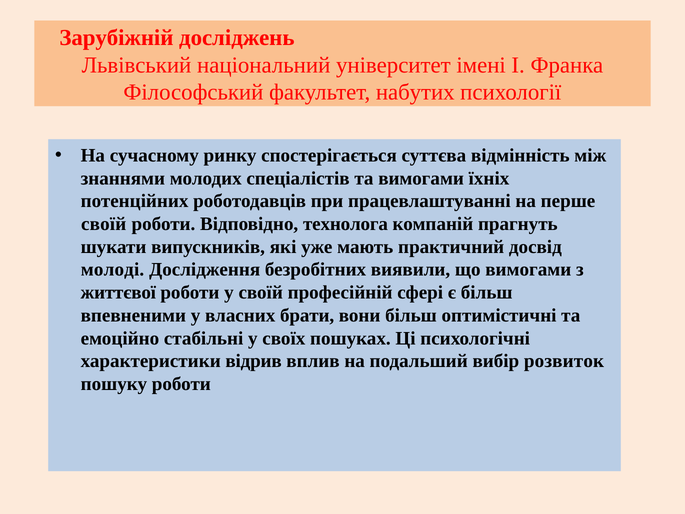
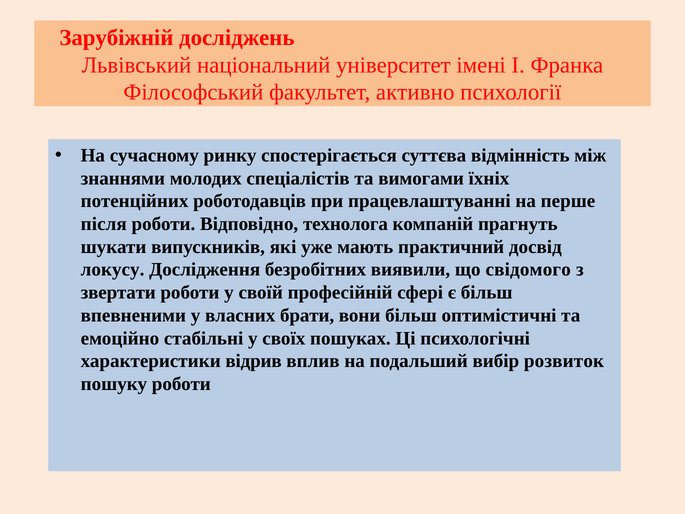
набутих: набутих -> активно
своїй at (104, 224): своїй -> після
молоді: молоді -> локусу
що вимогами: вимогами -> свідомого
життєвої: життєвої -> звертати
